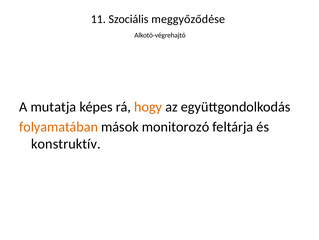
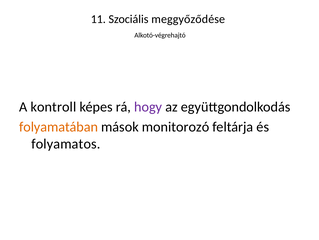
mutatja: mutatja -> kontroll
hogy colour: orange -> purple
konstruktív: konstruktív -> folyamatos
